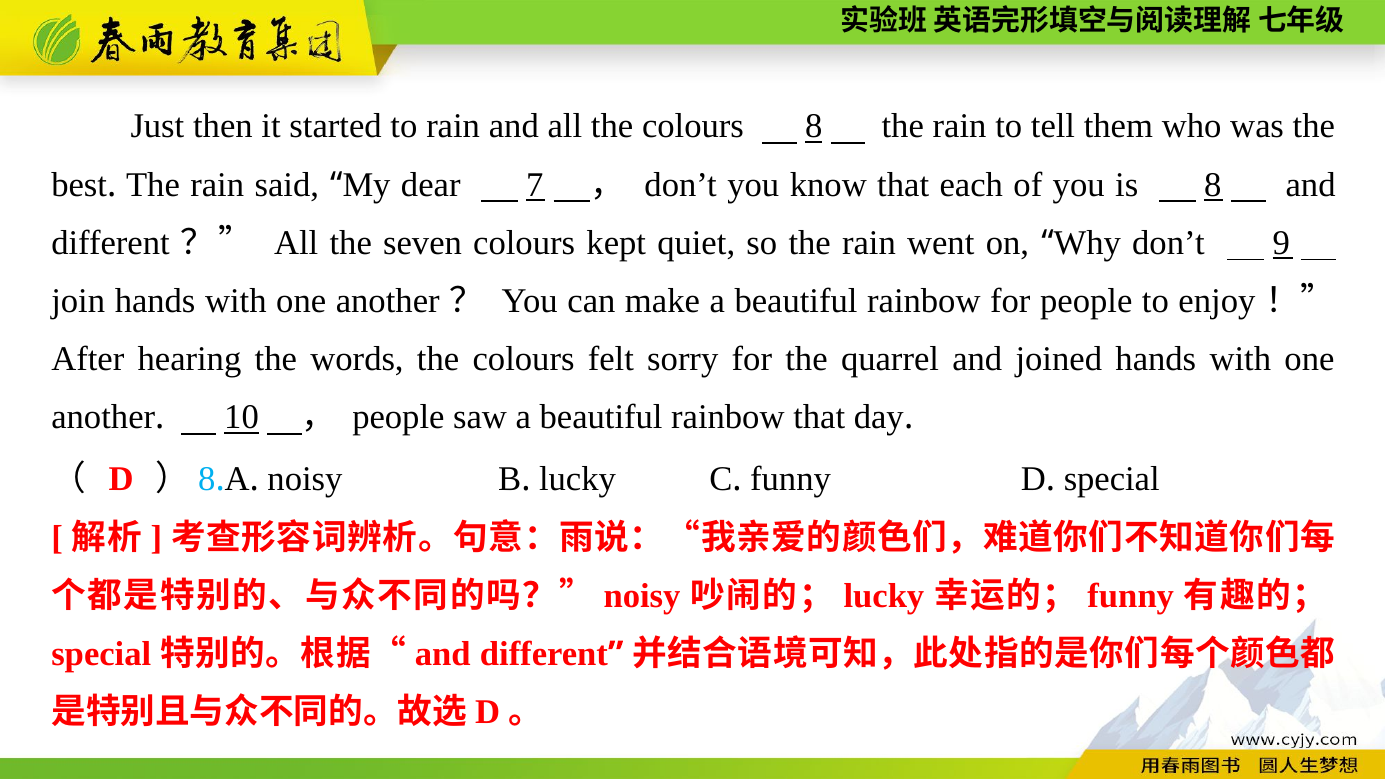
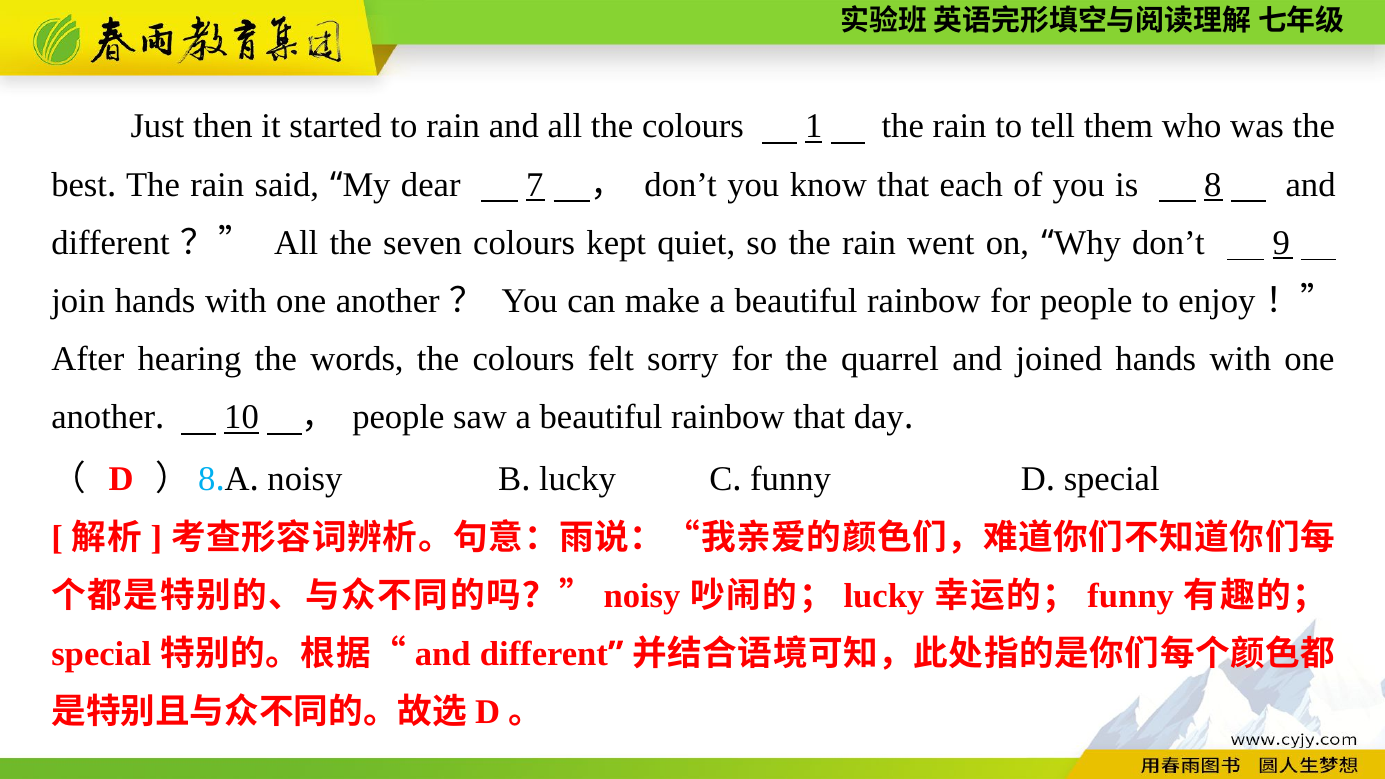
colours 8: 8 -> 1
